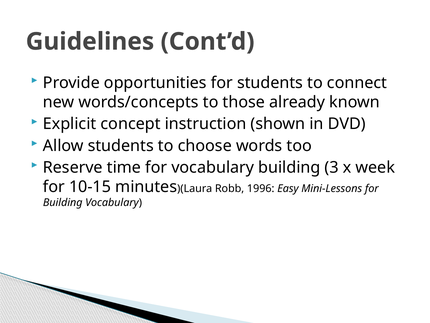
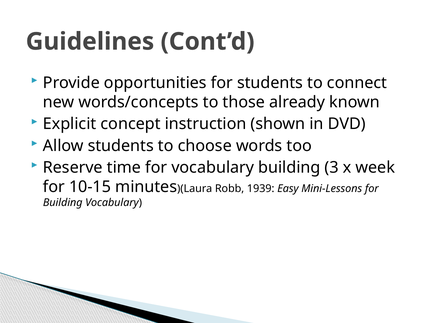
1996: 1996 -> 1939
